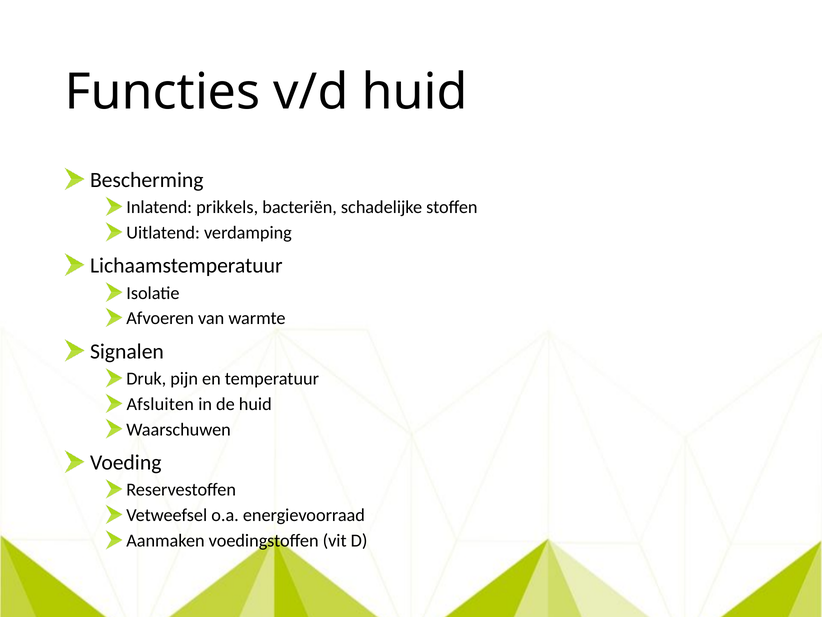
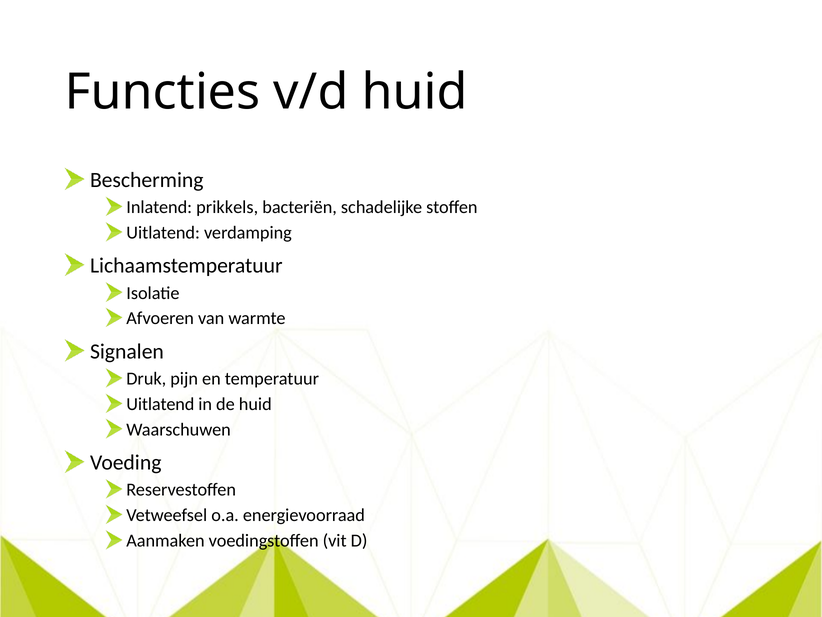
Afsluiten at (160, 404): Afsluiten -> Uitlatend
